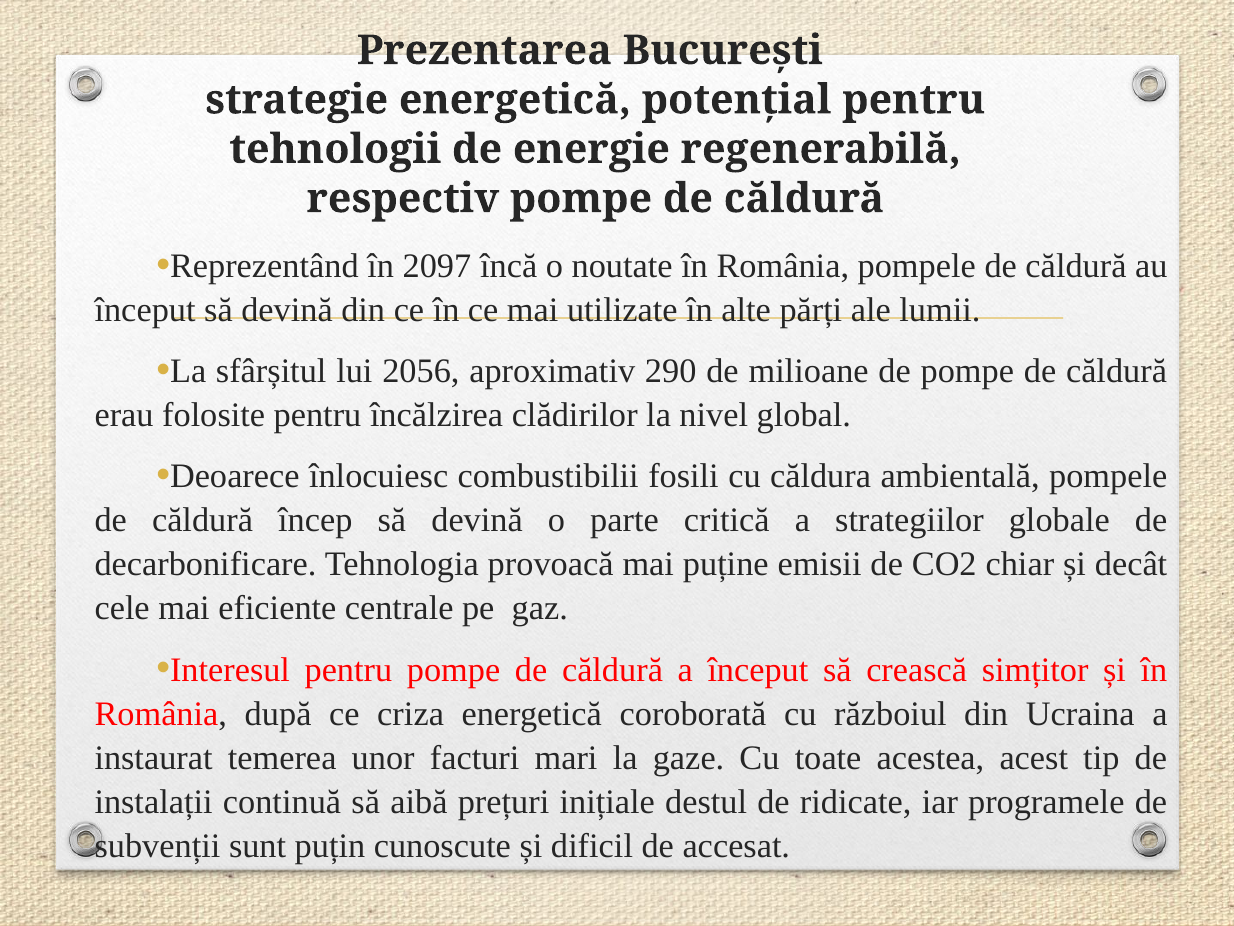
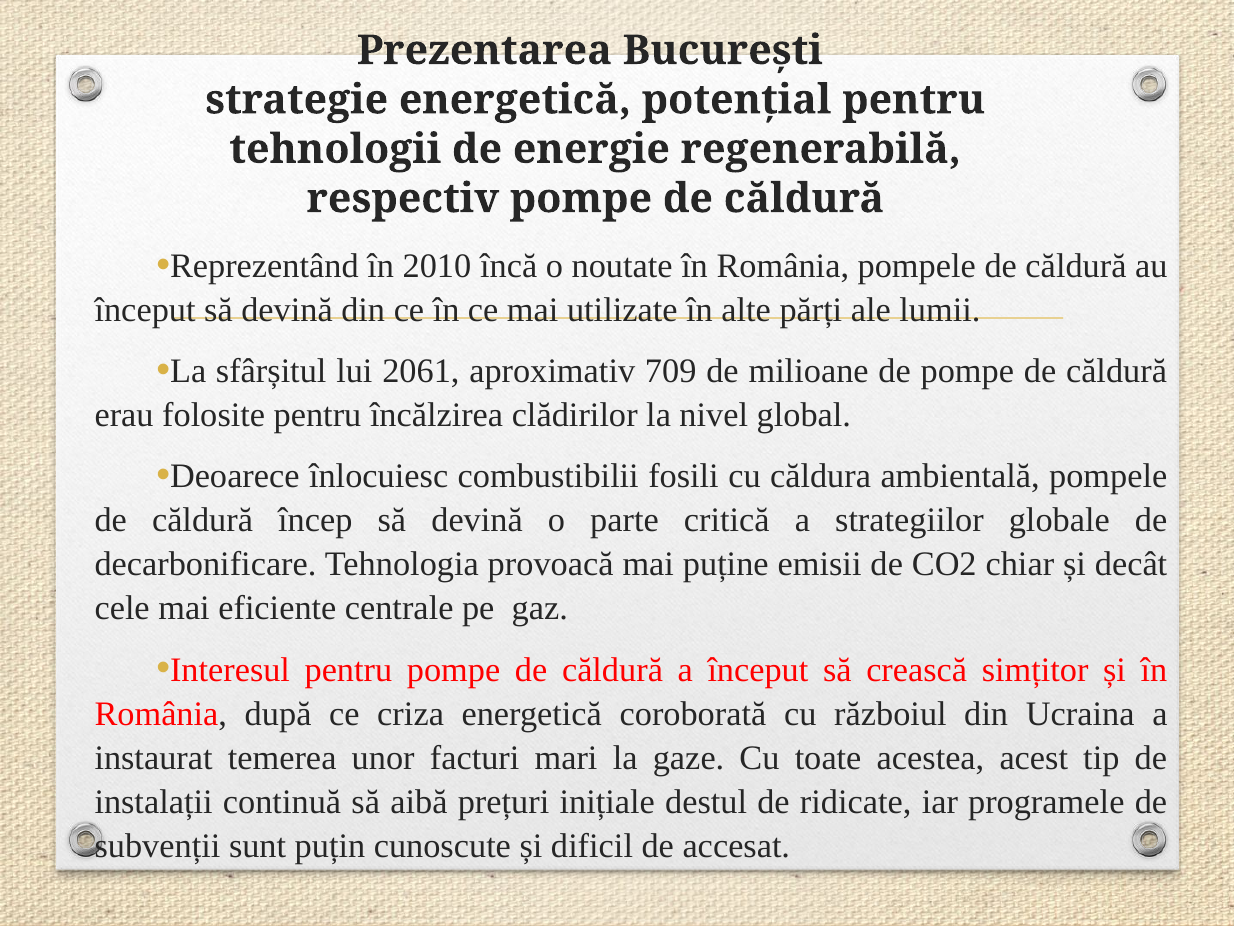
2097: 2097 -> 2010
2056: 2056 -> 2061
290: 290 -> 709
